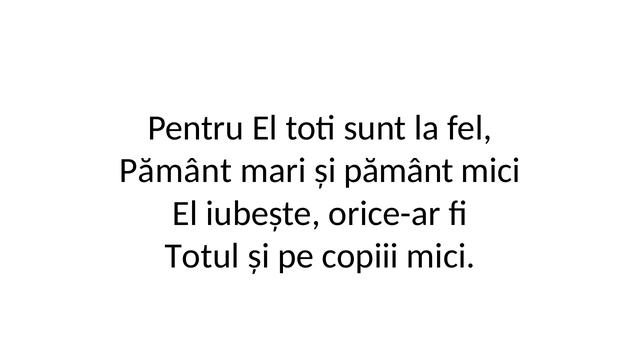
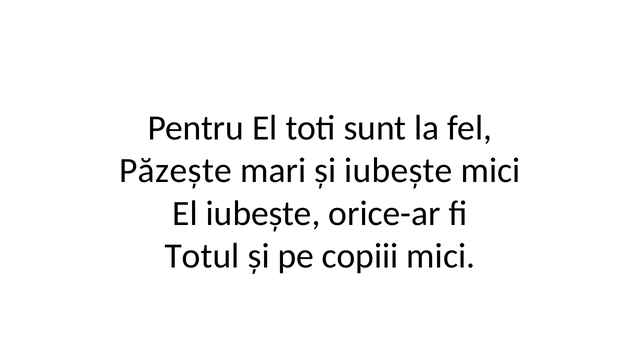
Pământ at (176, 171): Pământ -> Păzește
și pământ: pământ -> iubește
